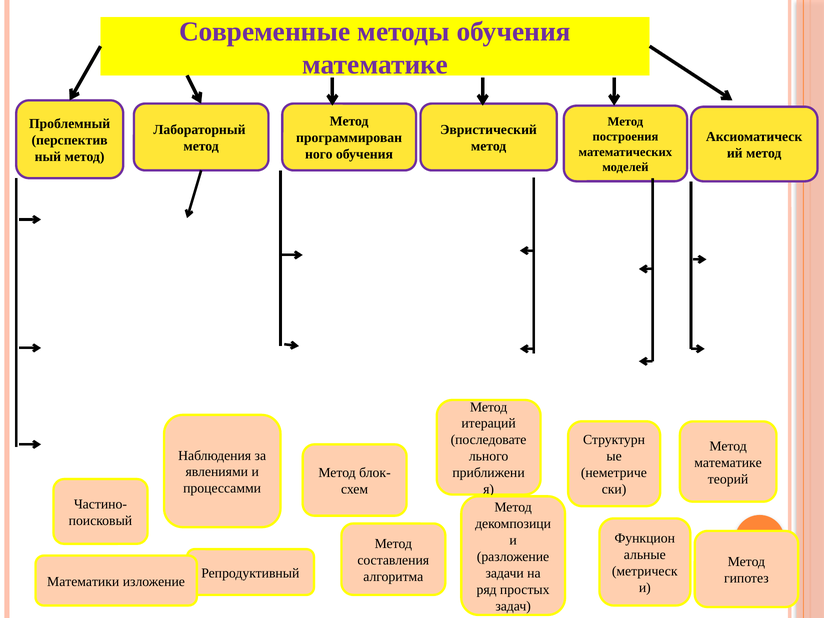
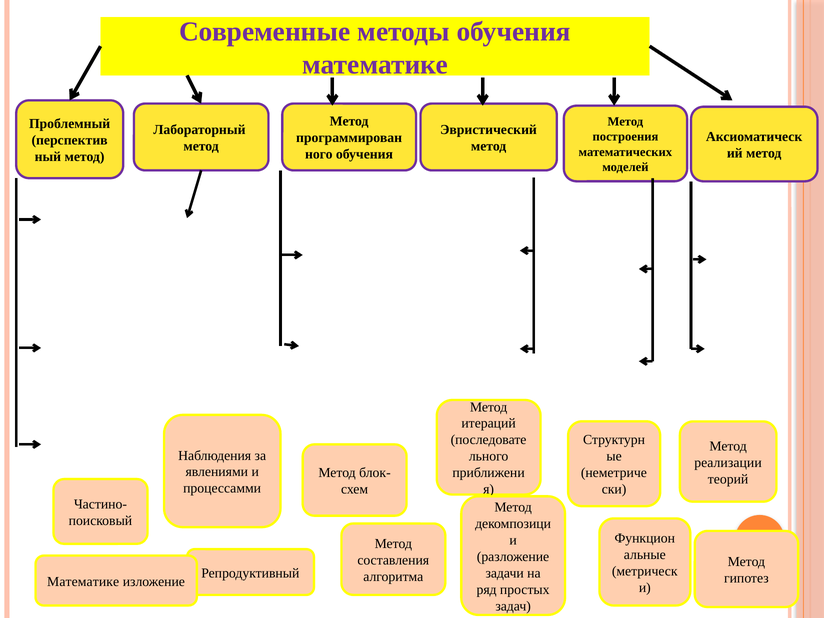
математике at (728, 462): математике -> реализации
Математики at (83, 581): Математики -> Математике
